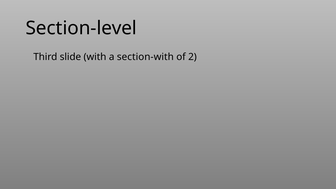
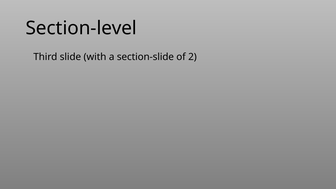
section-with: section-with -> section-slide
